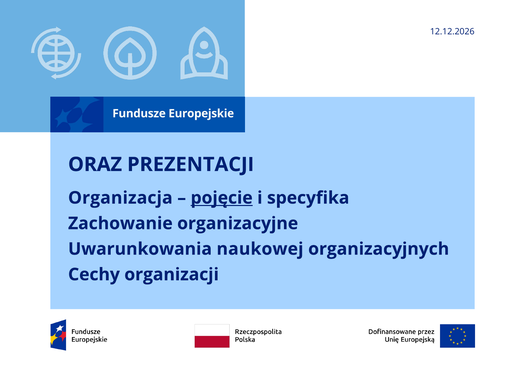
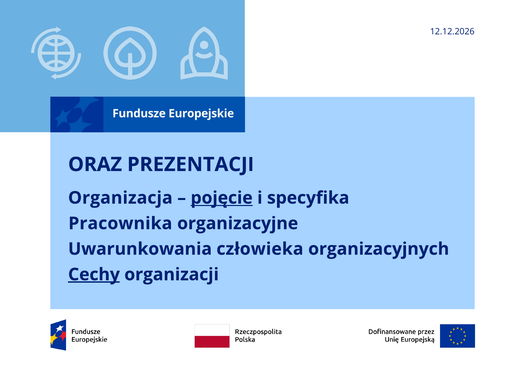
Zachowanie: Zachowanie -> Pracownika
naukowej: naukowej -> człowieka
Cechy underline: none -> present
